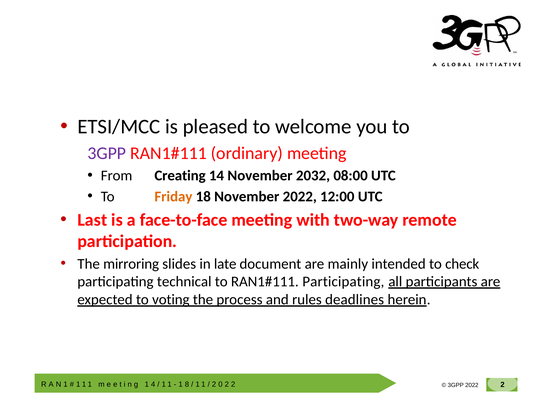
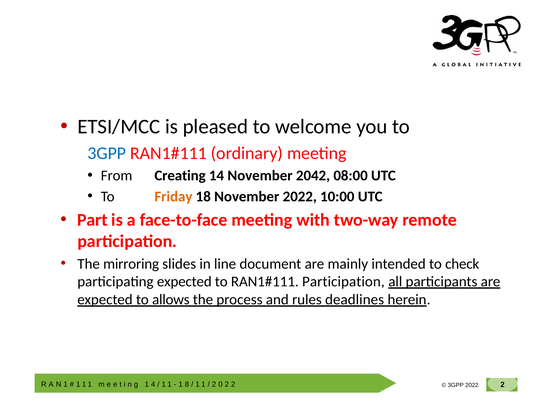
3GPP at (107, 153) colour: purple -> blue
2032: 2032 -> 2042
12:00: 12:00 -> 10:00
Last: Last -> Part
late: late -> line
participating technical: technical -> expected
Participating at (343, 282): Participating -> Participation
voting: voting -> allows
